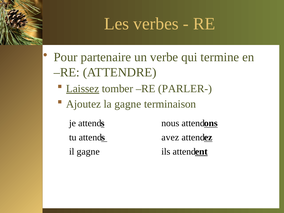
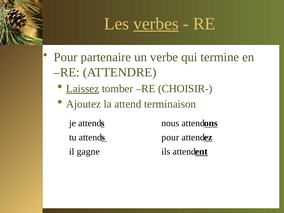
verbes underline: none -> present
PARLER-: PARLER- -> CHOISIR-
la gagne: gagne -> attend
avez at (170, 137): avez -> pour
